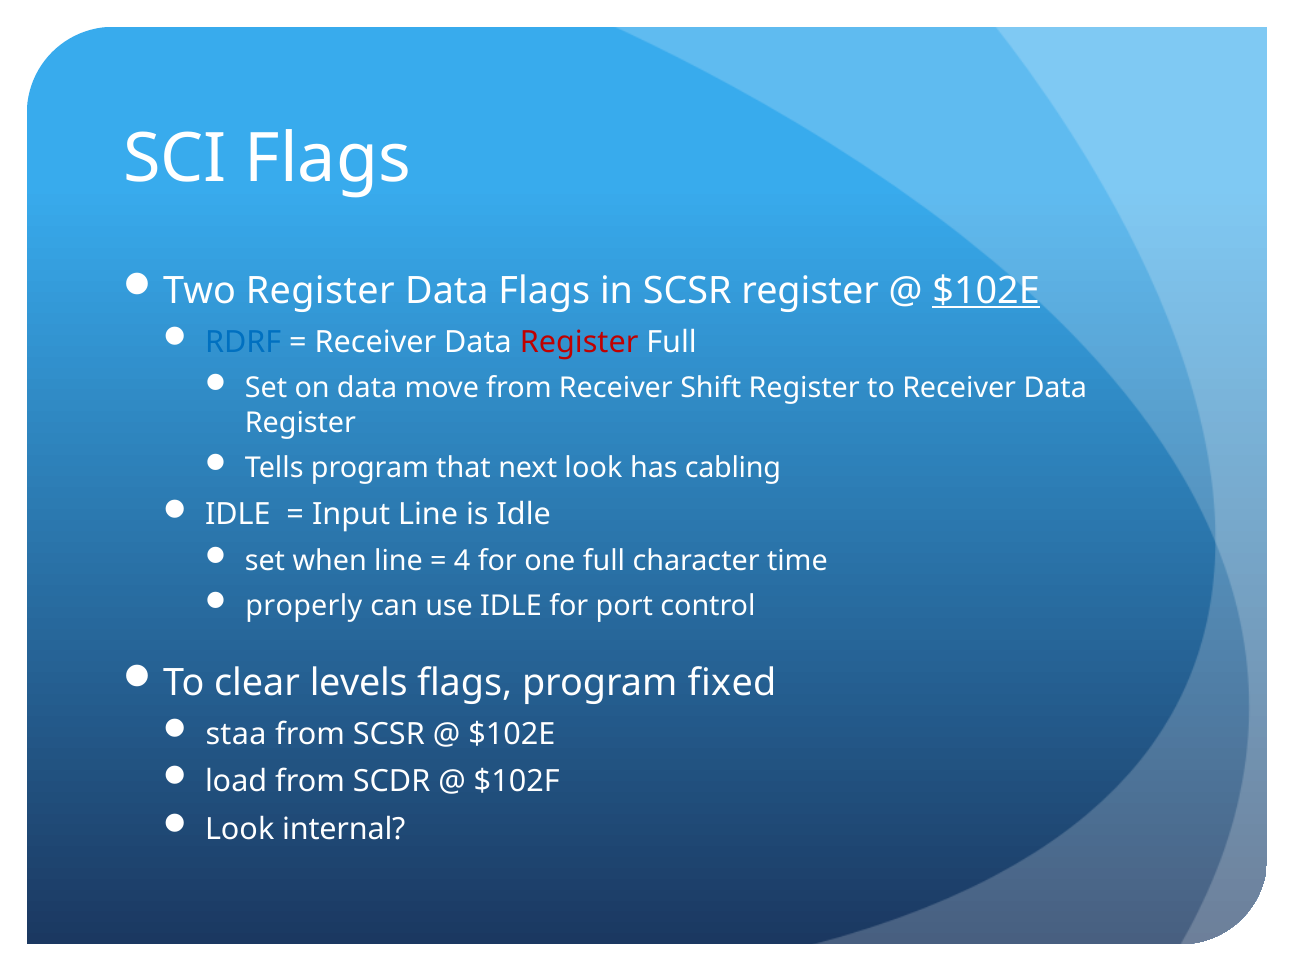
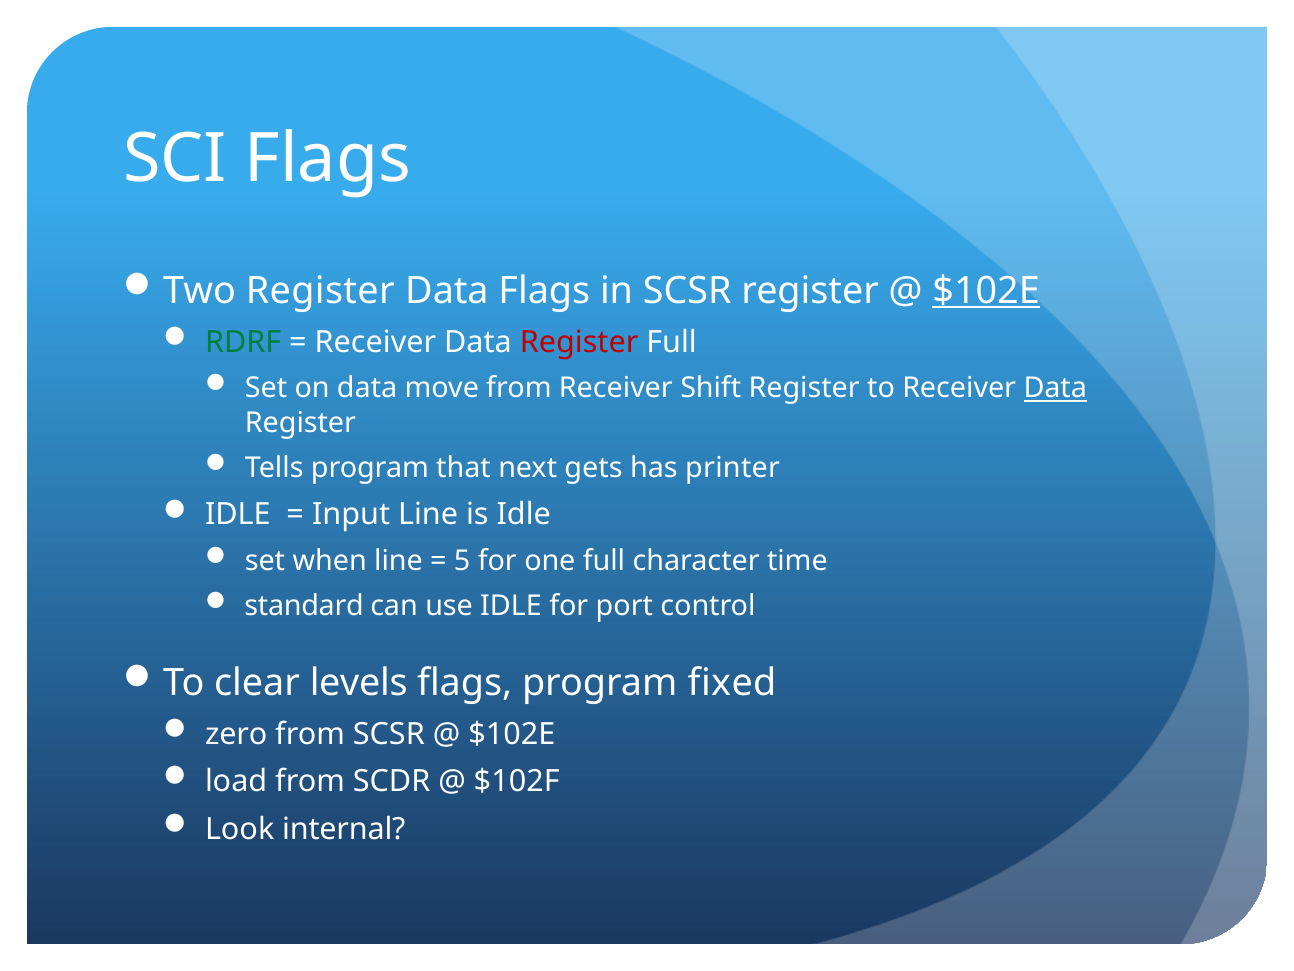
RDRF colour: blue -> green
Data at (1055, 388) underline: none -> present
next look: look -> gets
cabling: cabling -> printer
4: 4 -> 5
properly: properly -> standard
staa: staa -> zero
